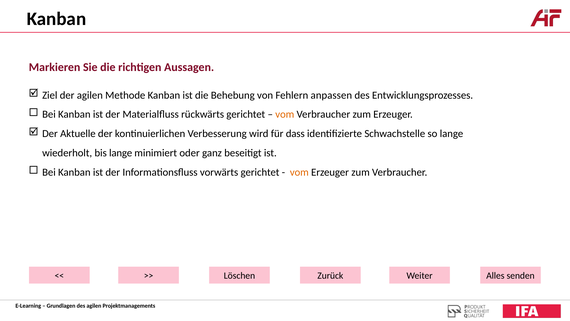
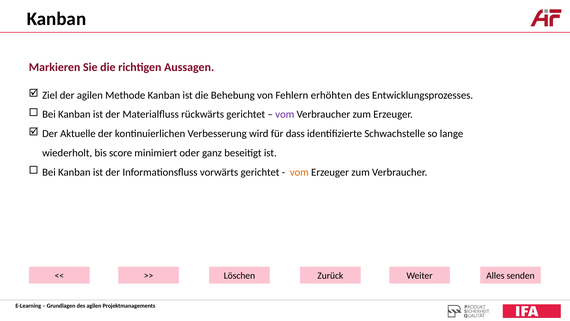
anpassen: anpassen -> erhöhten
vom at (285, 114) colour: orange -> purple
bis lange: lange -> score
